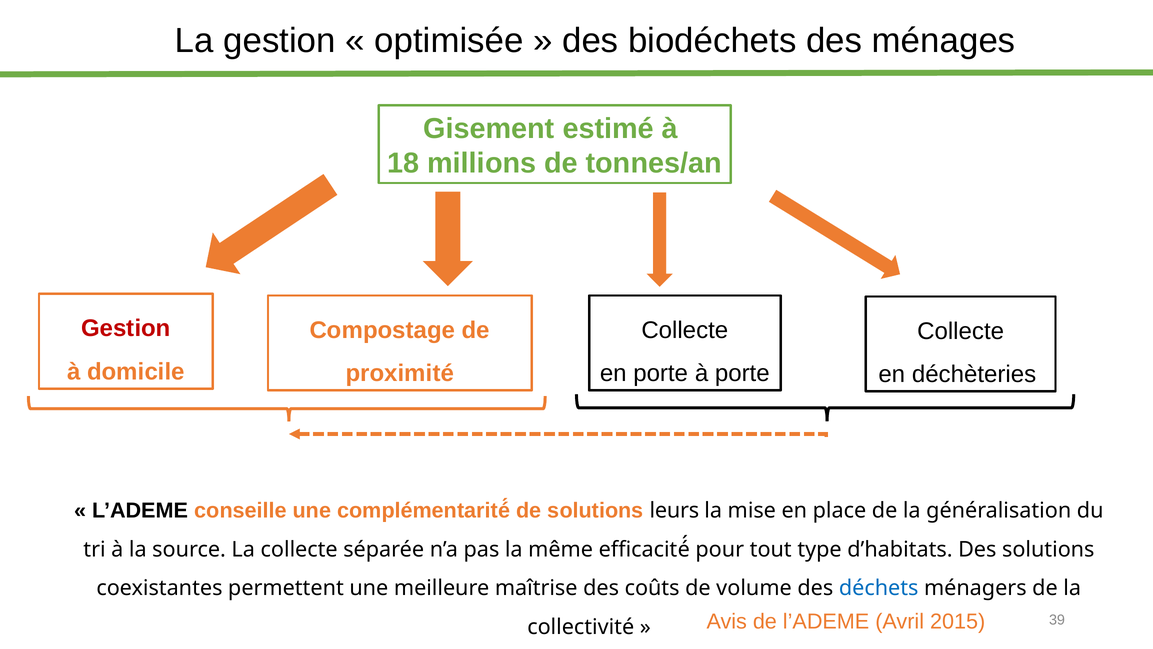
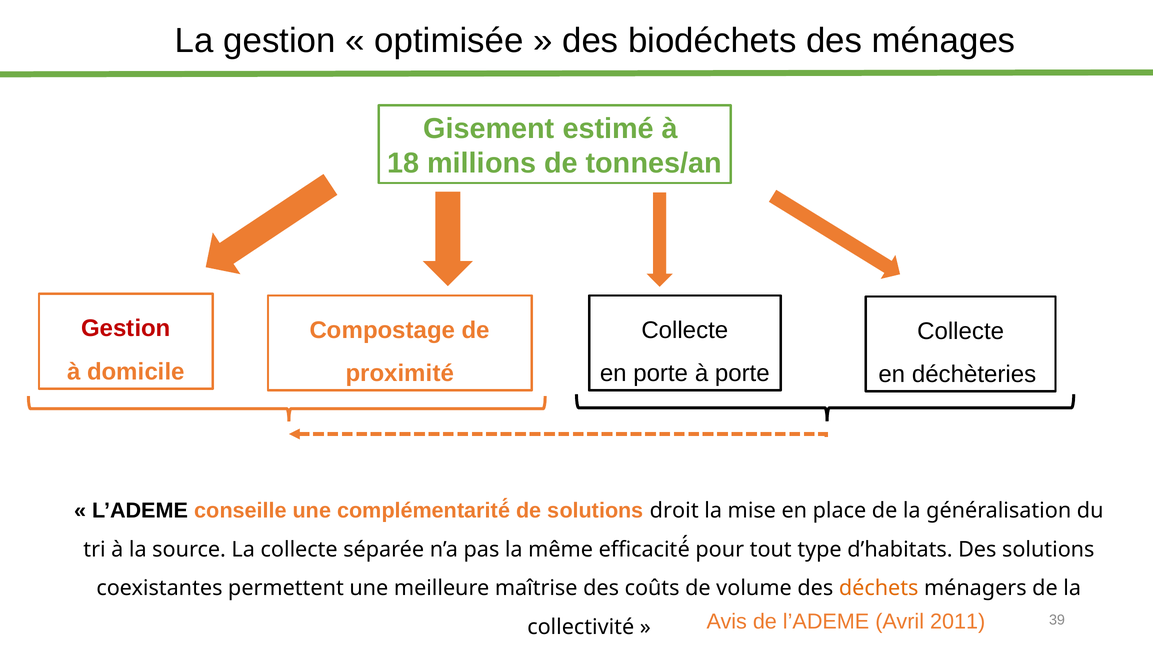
leurs: leurs -> droit
déchets colour: blue -> orange
2015: 2015 -> 2011
